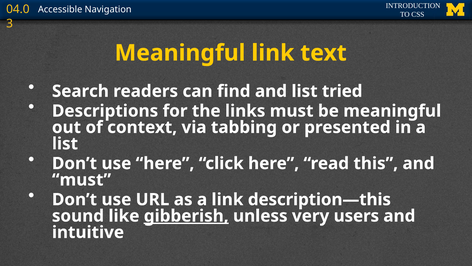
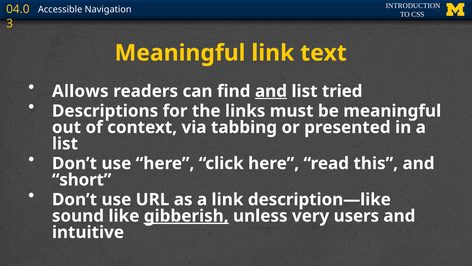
Search: Search -> Allows
and at (271, 91) underline: none -> present
must at (82, 180): must -> short
description—this: description—this -> description—like
